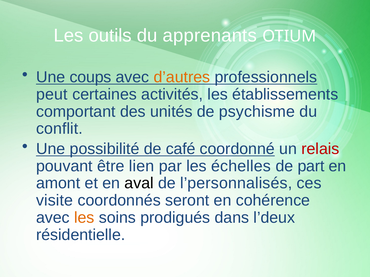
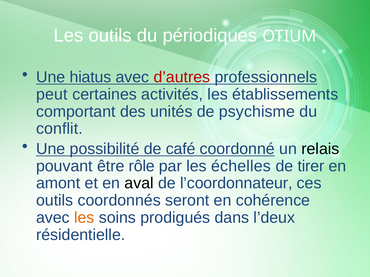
apprenants: apprenants -> périodiques
coups: coups -> hiatus
d’autres colour: orange -> red
relais colour: red -> black
lien: lien -> rôle
part: part -> tirer
l’personnalisés: l’personnalisés -> l’coordonnateur
visite at (55, 201): visite -> outils
